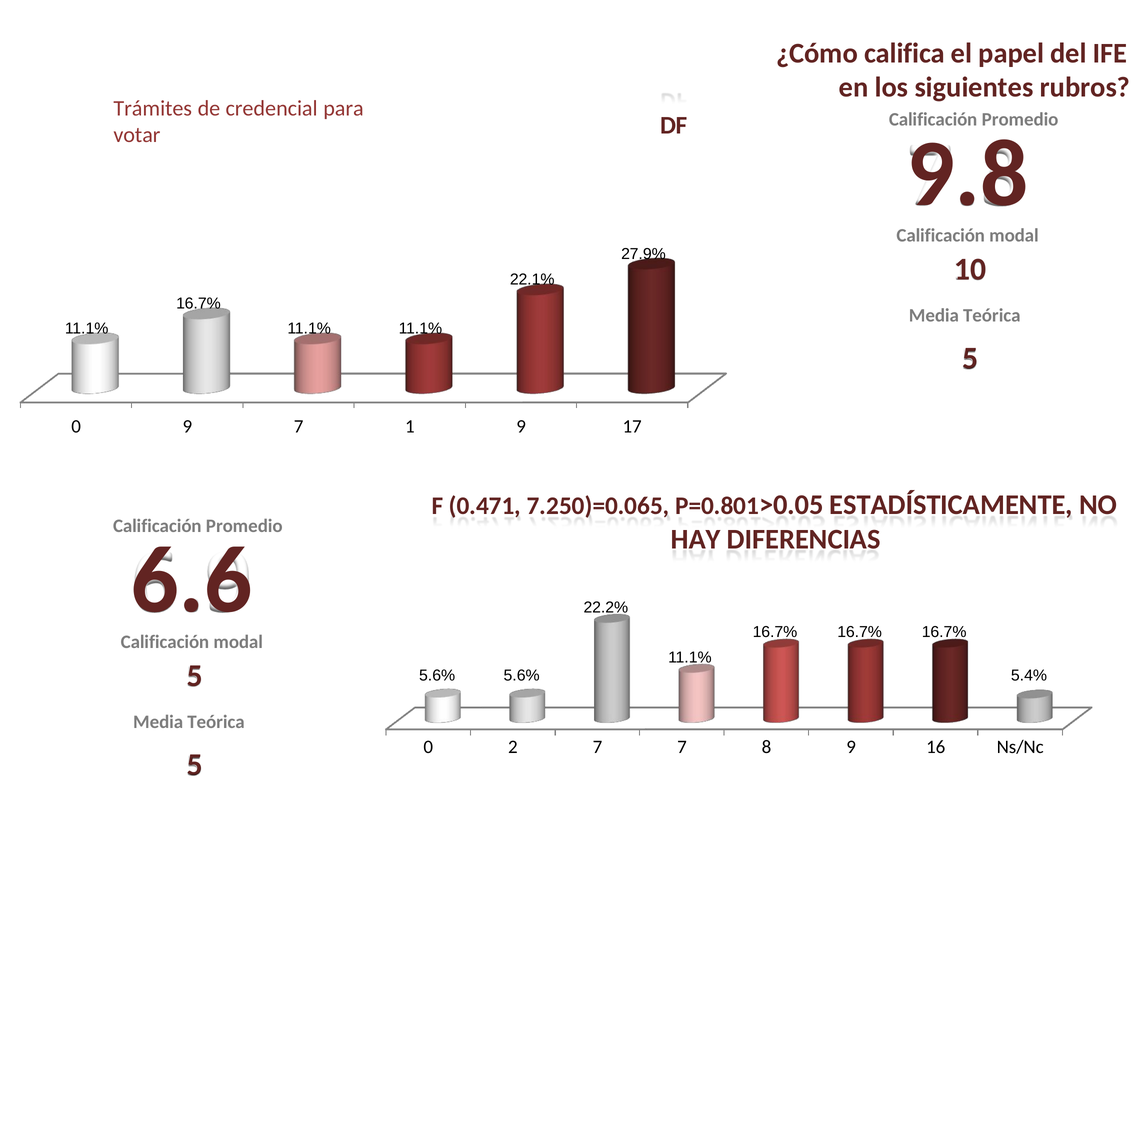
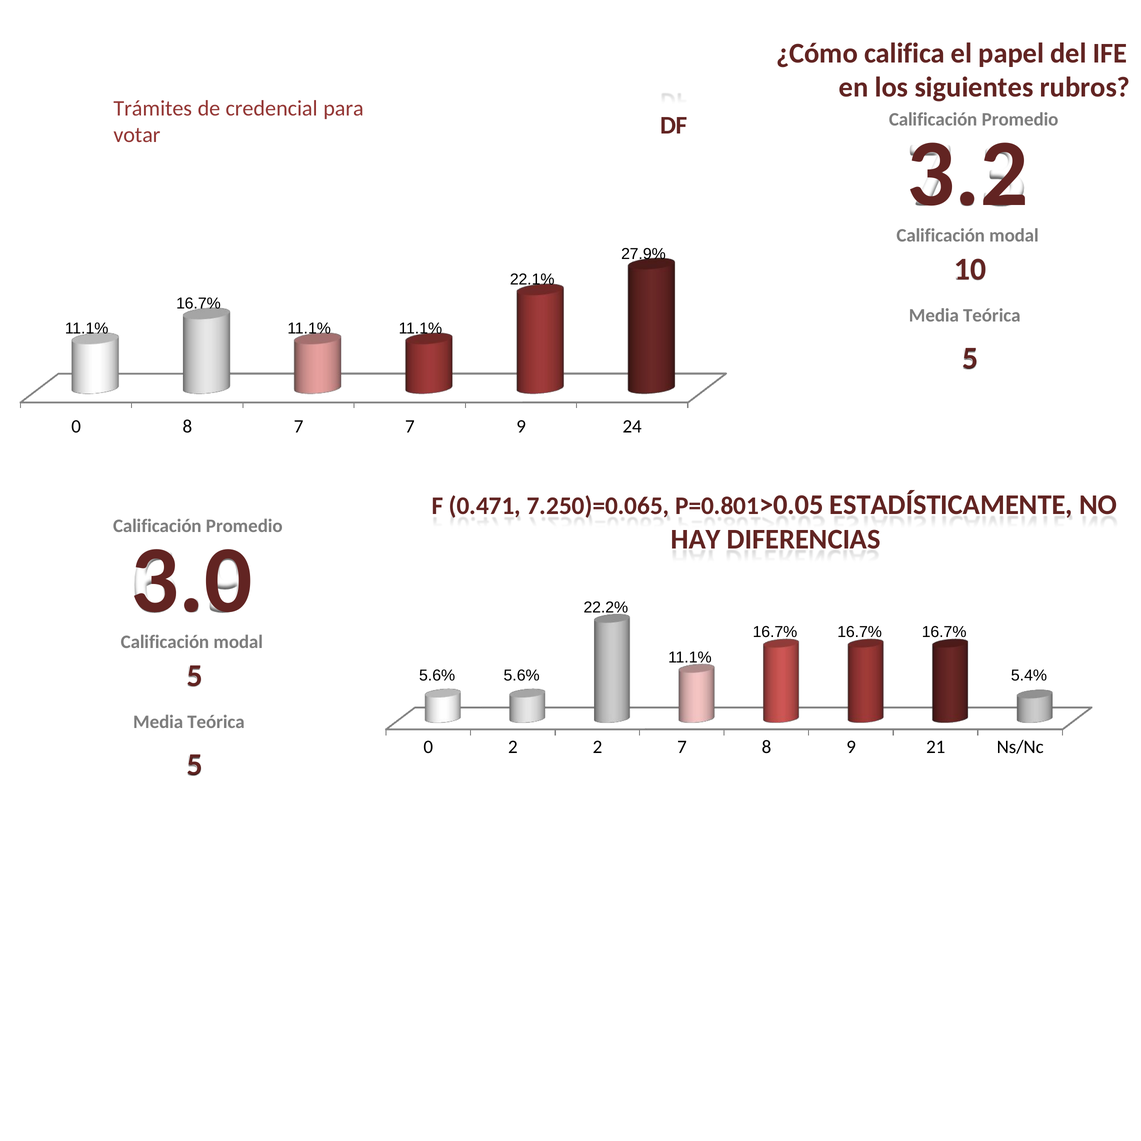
9.8: 9.8 -> 3.2
0 9: 9 -> 8
7 1: 1 -> 7
17: 17 -> 24
6.6: 6.6 -> 3.0
2 7: 7 -> 2
16: 16 -> 21
